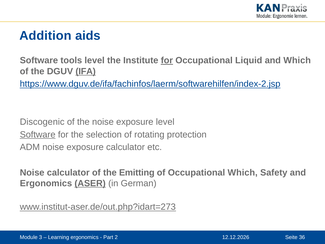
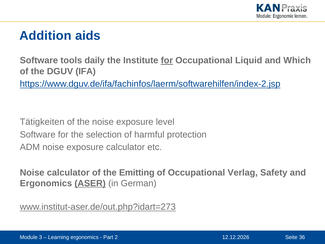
tools level: level -> daily
IFA underline: present -> none
Discogenic: Discogenic -> Tätigkeiten
Software at (38, 134) underline: present -> none
rotating: rotating -> harmful
Occupational Which: Which -> Verlag
